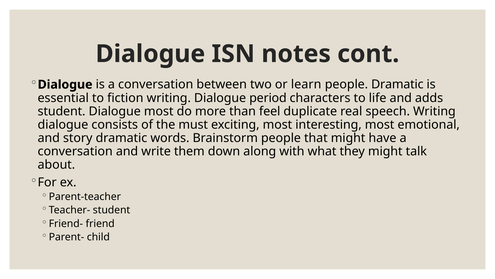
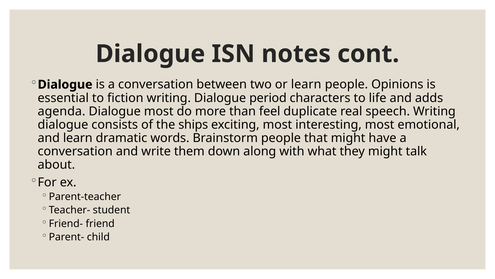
people Dramatic: Dramatic -> Opinions
student at (62, 111): student -> agenda
must: must -> ships
and story: story -> learn
